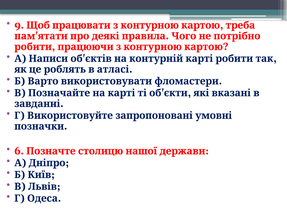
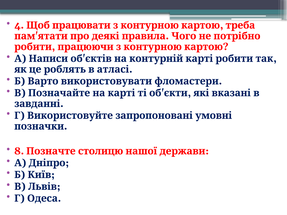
9: 9 -> 4
6: 6 -> 8
